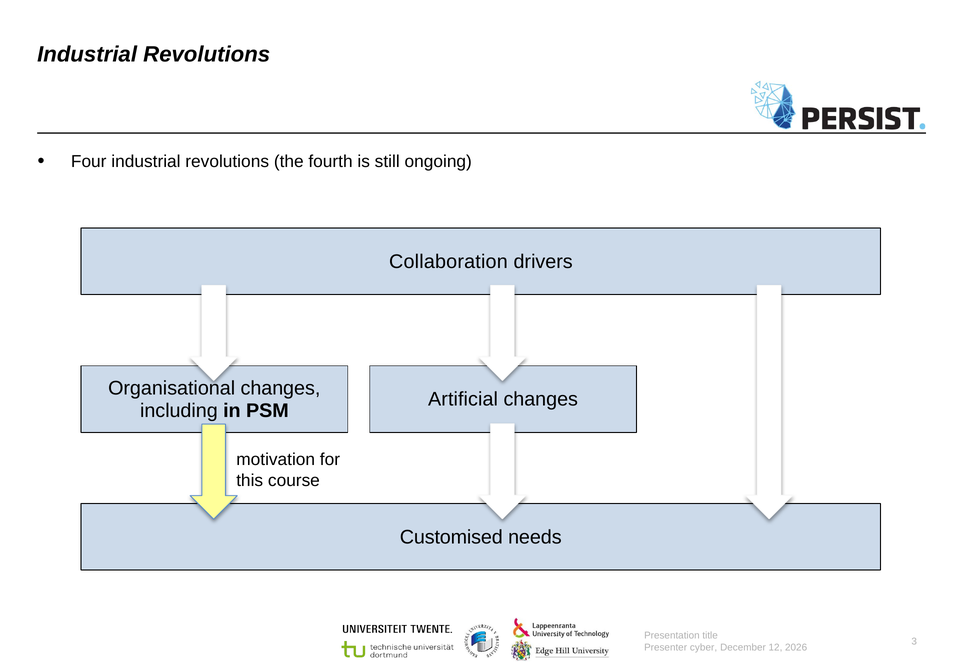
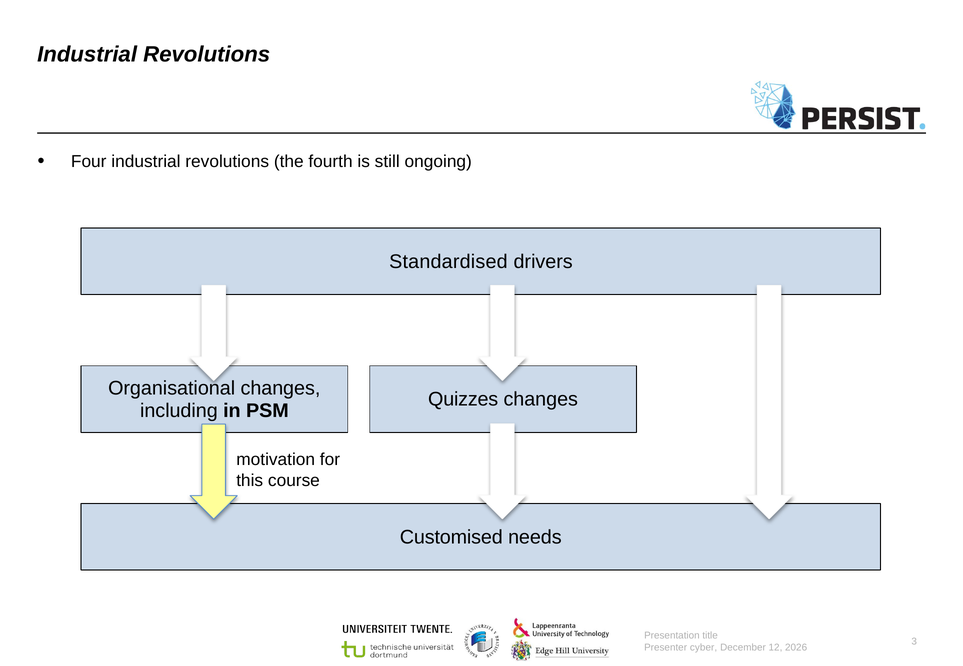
Collaboration: Collaboration -> Standardised
Artificial: Artificial -> Quizzes
